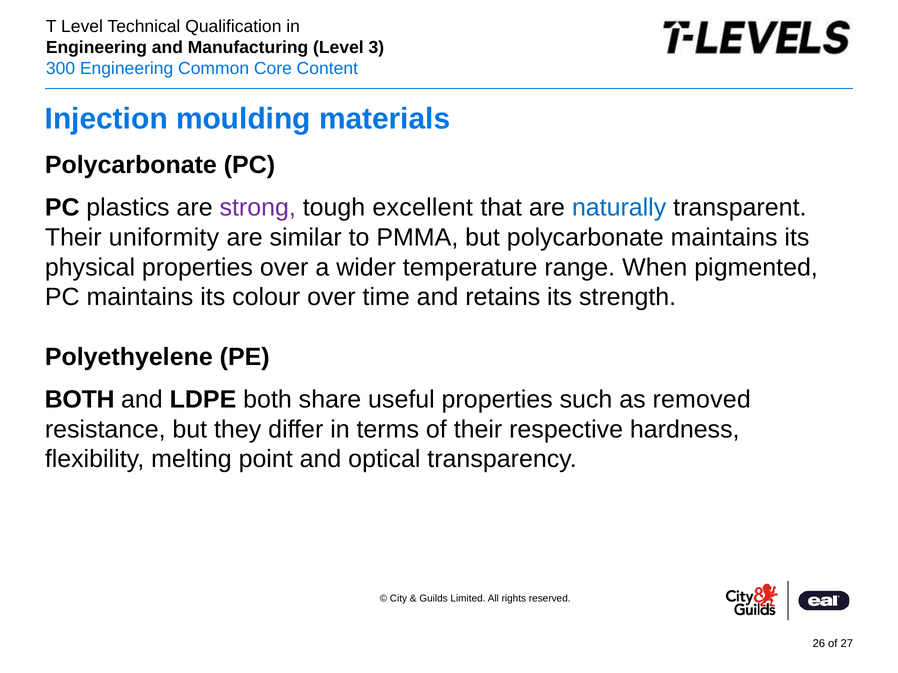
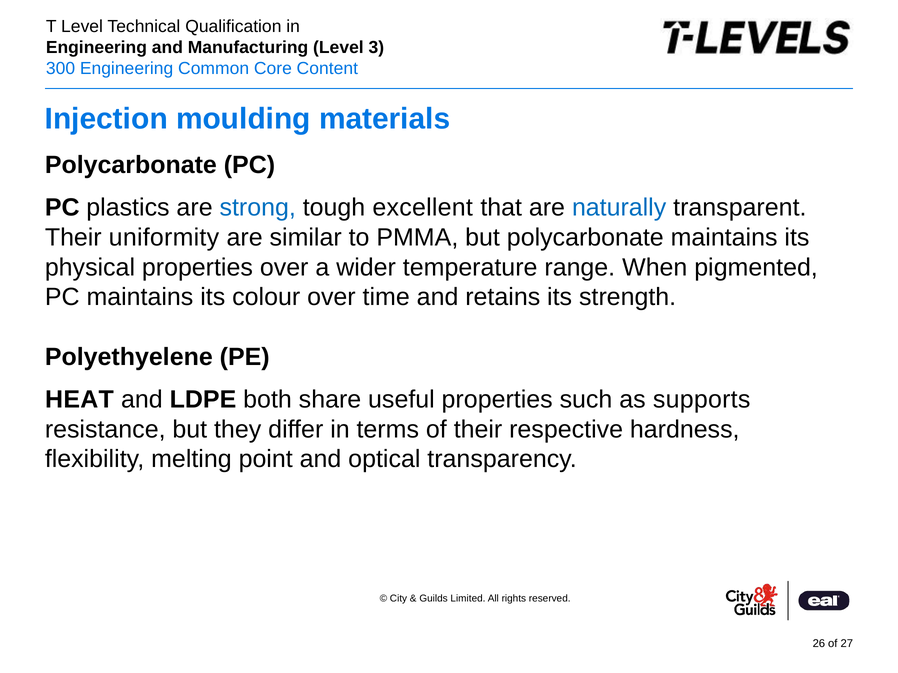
strong colour: purple -> blue
BOTH at (80, 400): BOTH -> HEAT
removed: removed -> supports
